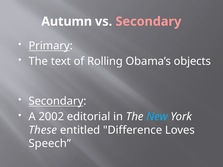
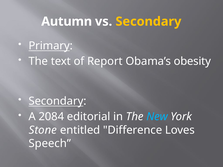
Secondary at (148, 22) colour: pink -> yellow
Rolling: Rolling -> Report
objects: objects -> obesity
2002: 2002 -> 2084
These: These -> Stone
